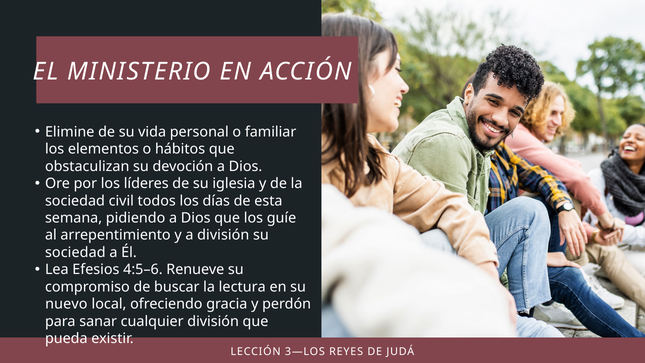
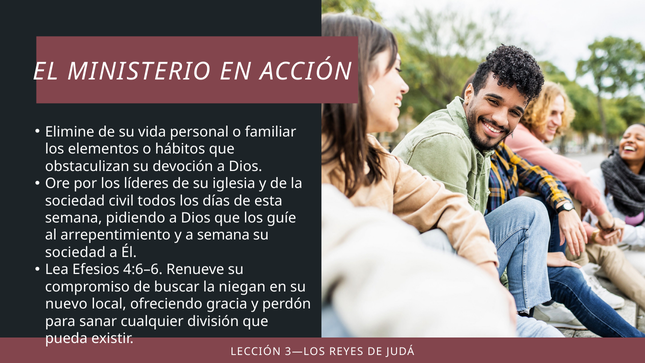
a división: división -> semana
4:5–6: 4:5–6 -> 4:6–6
lectura: lectura -> niegan
